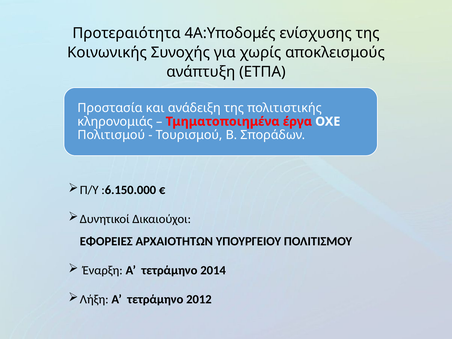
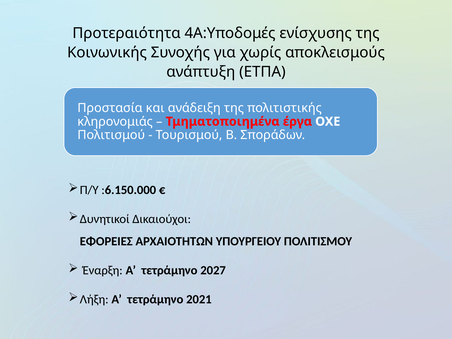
2014: 2014 -> 2027
2012: 2012 -> 2021
